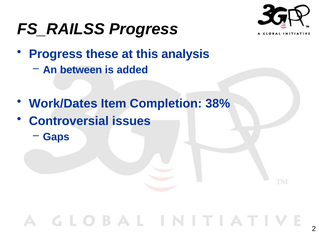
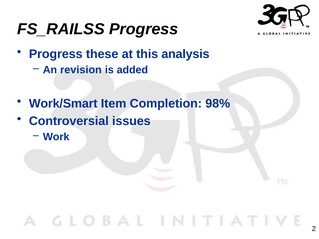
between: between -> revision
Work/Dates: Work/Dates -> Work/Smart
38%: 38% -> 98%
Gaps: Gaps -> Work
